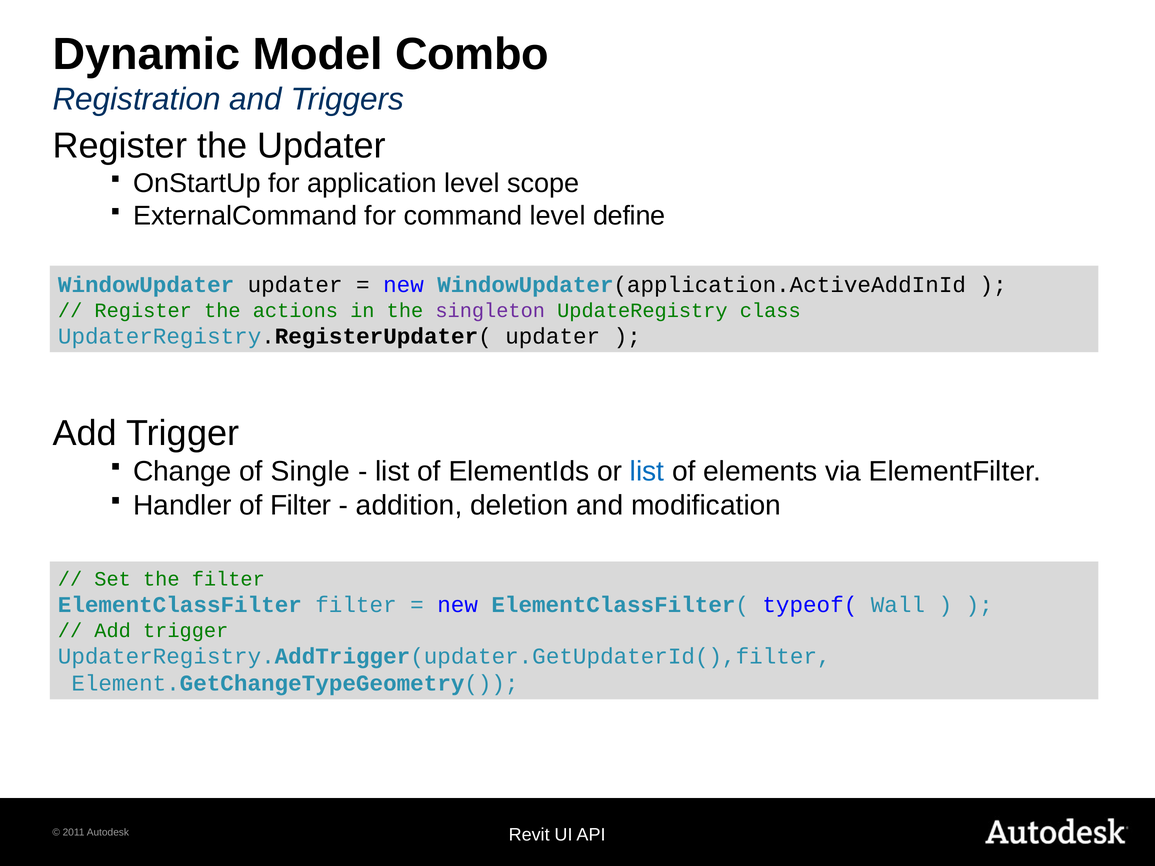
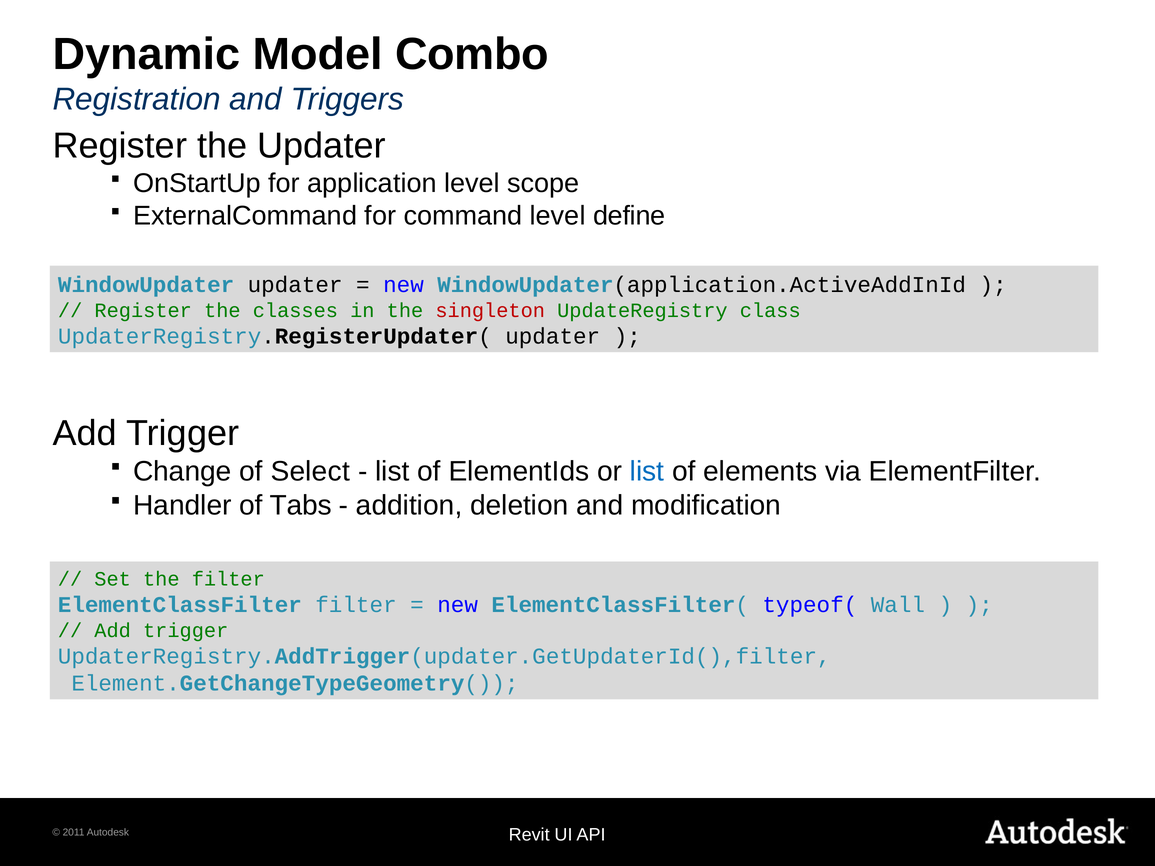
actions: actions -> classes
singleton colour: purple -> red
Single: Single -> Select
of Filter: Filter -> Tabs
